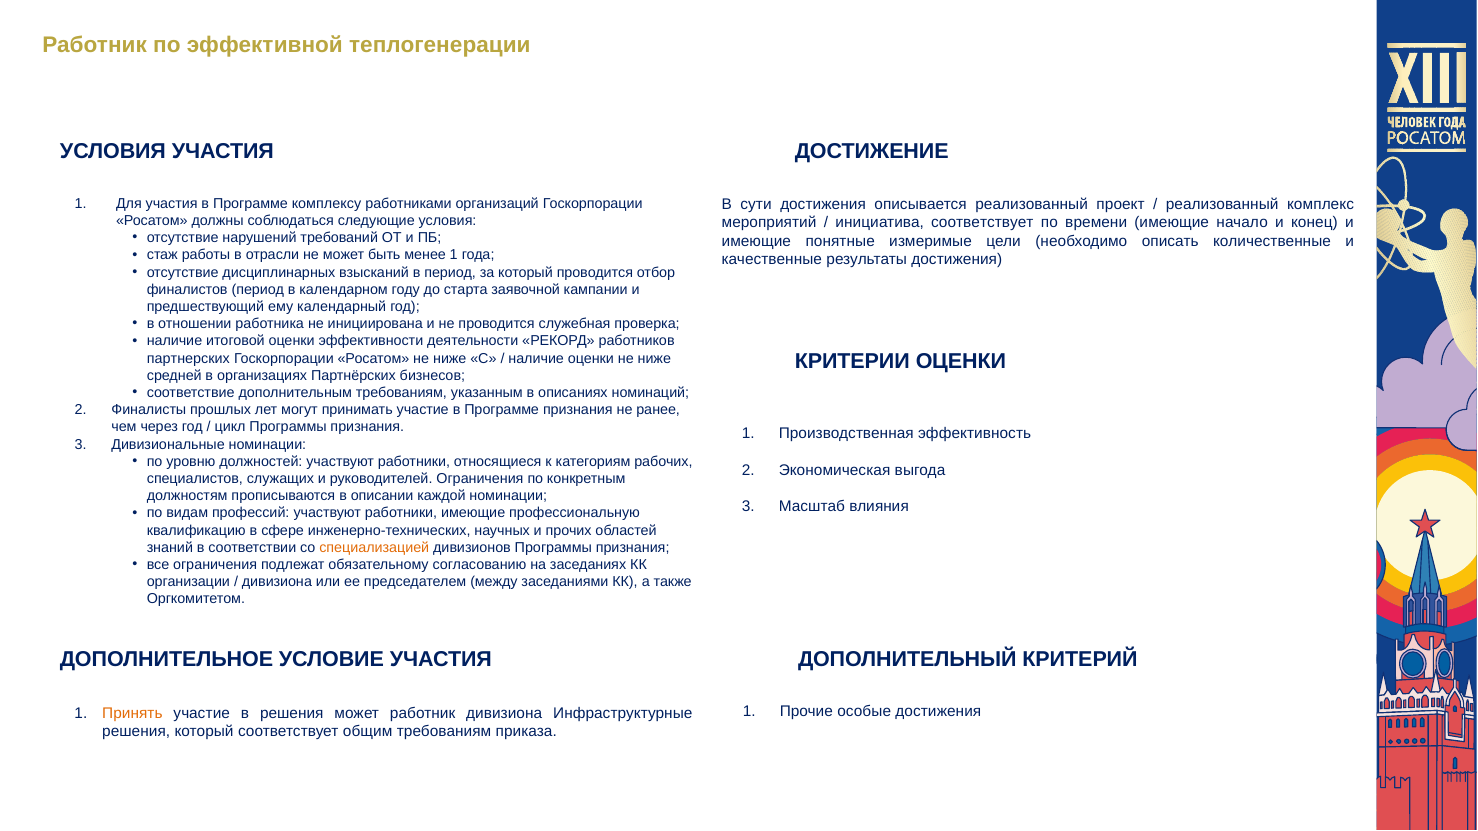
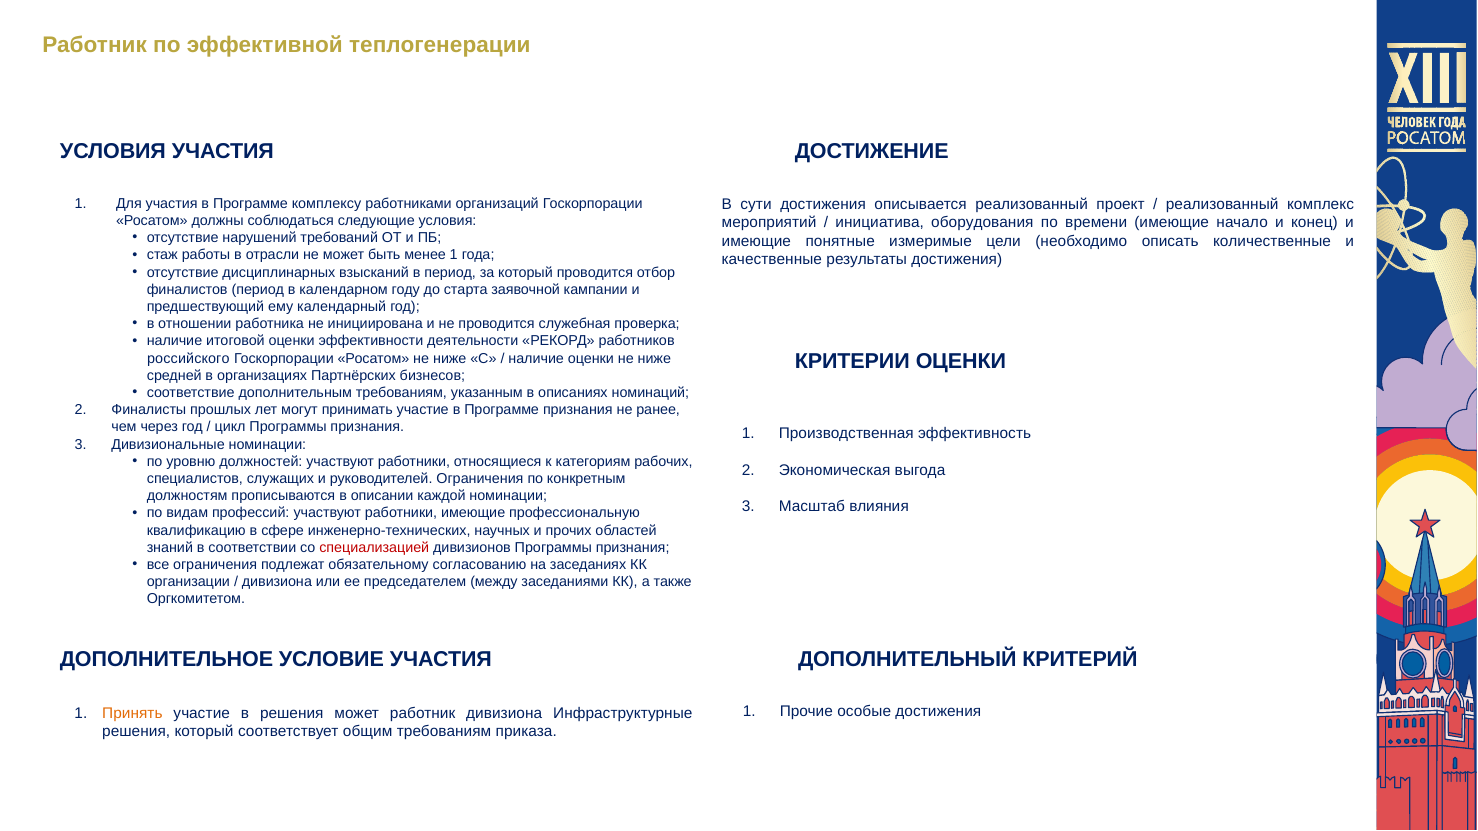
инициатива соответствует: соответствует -> оборудования
партнерских: партнерских -> российского
специализацией colour: orange -> red
